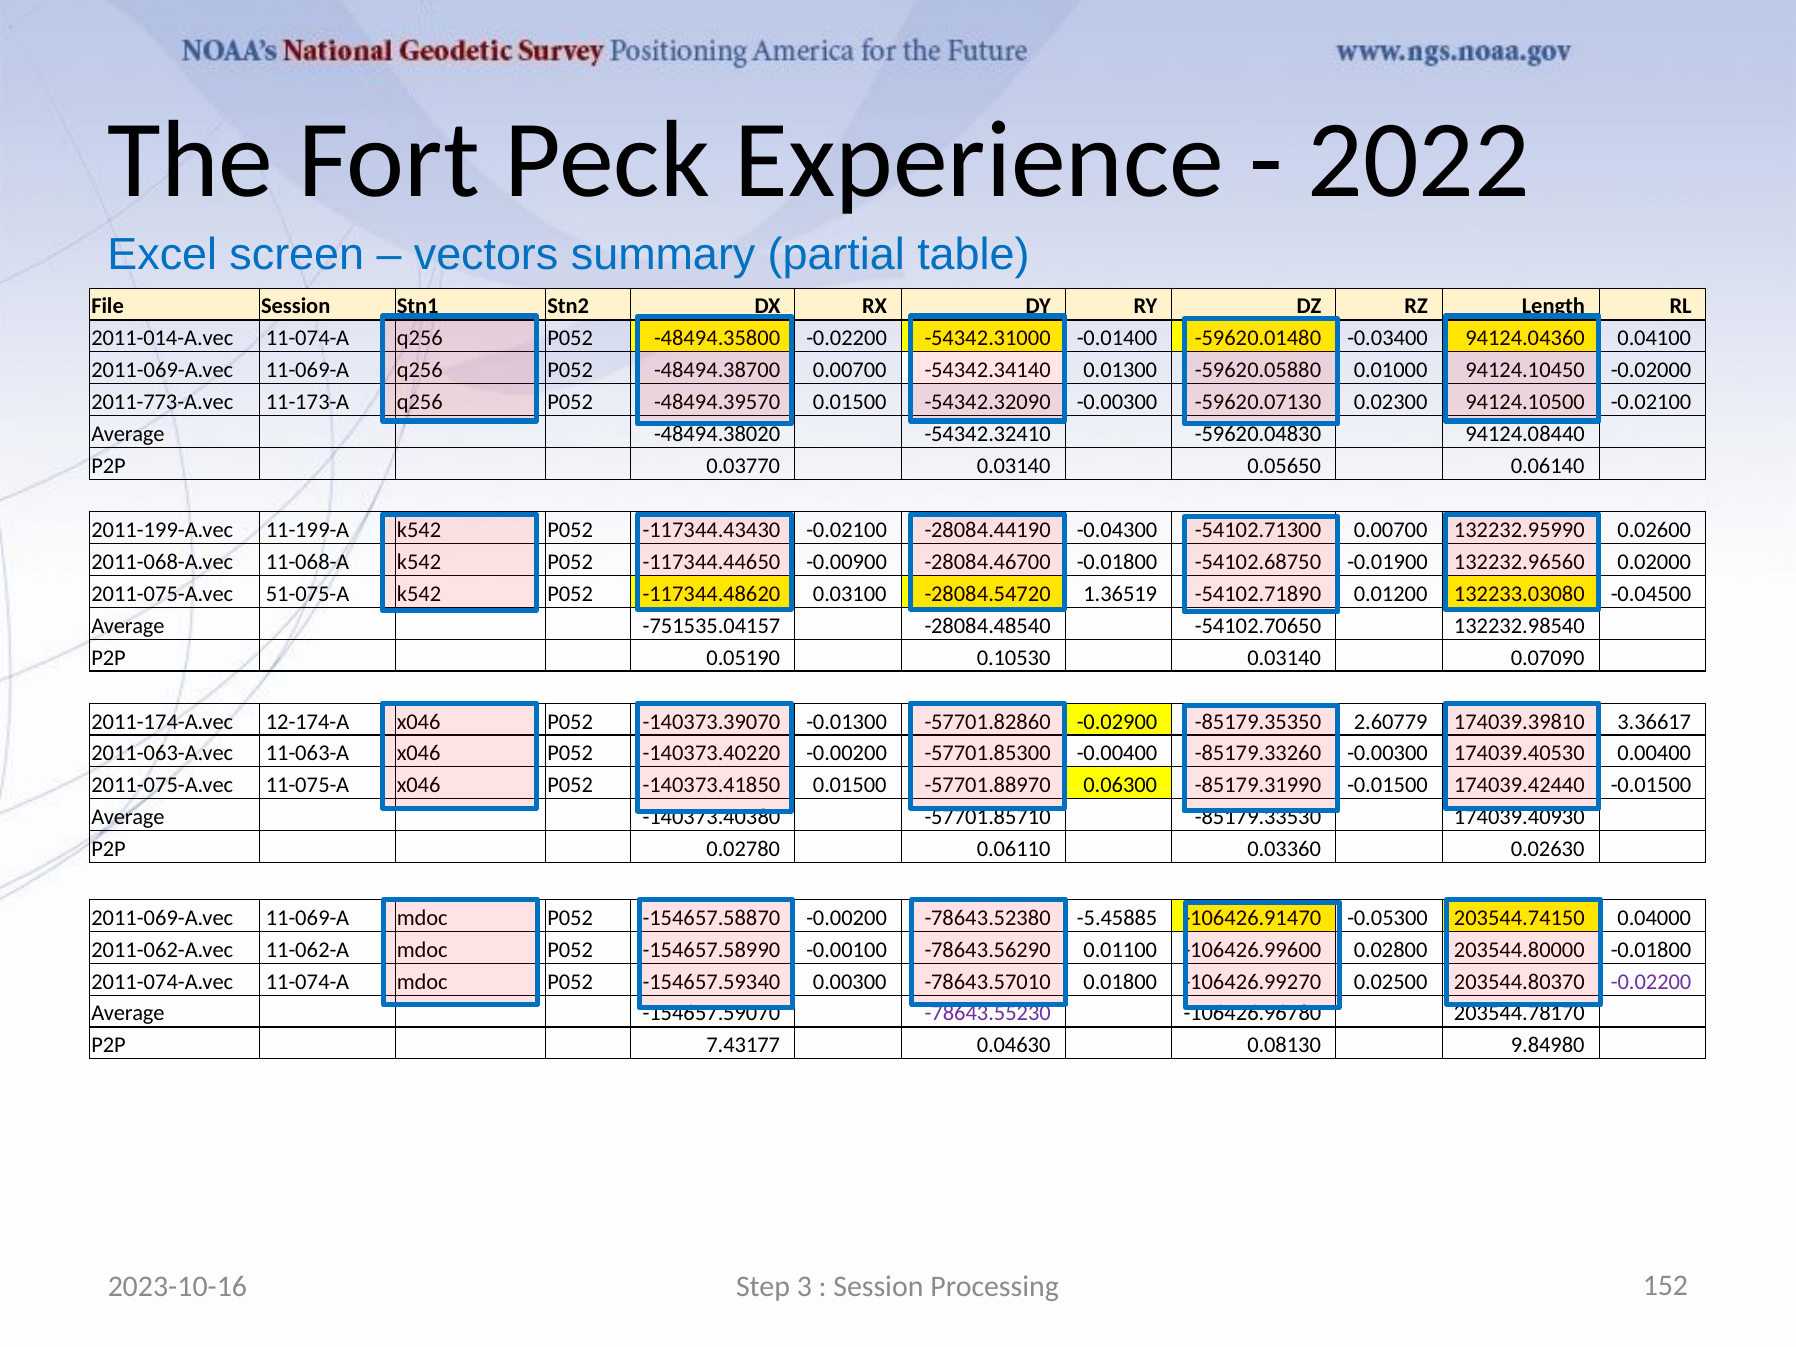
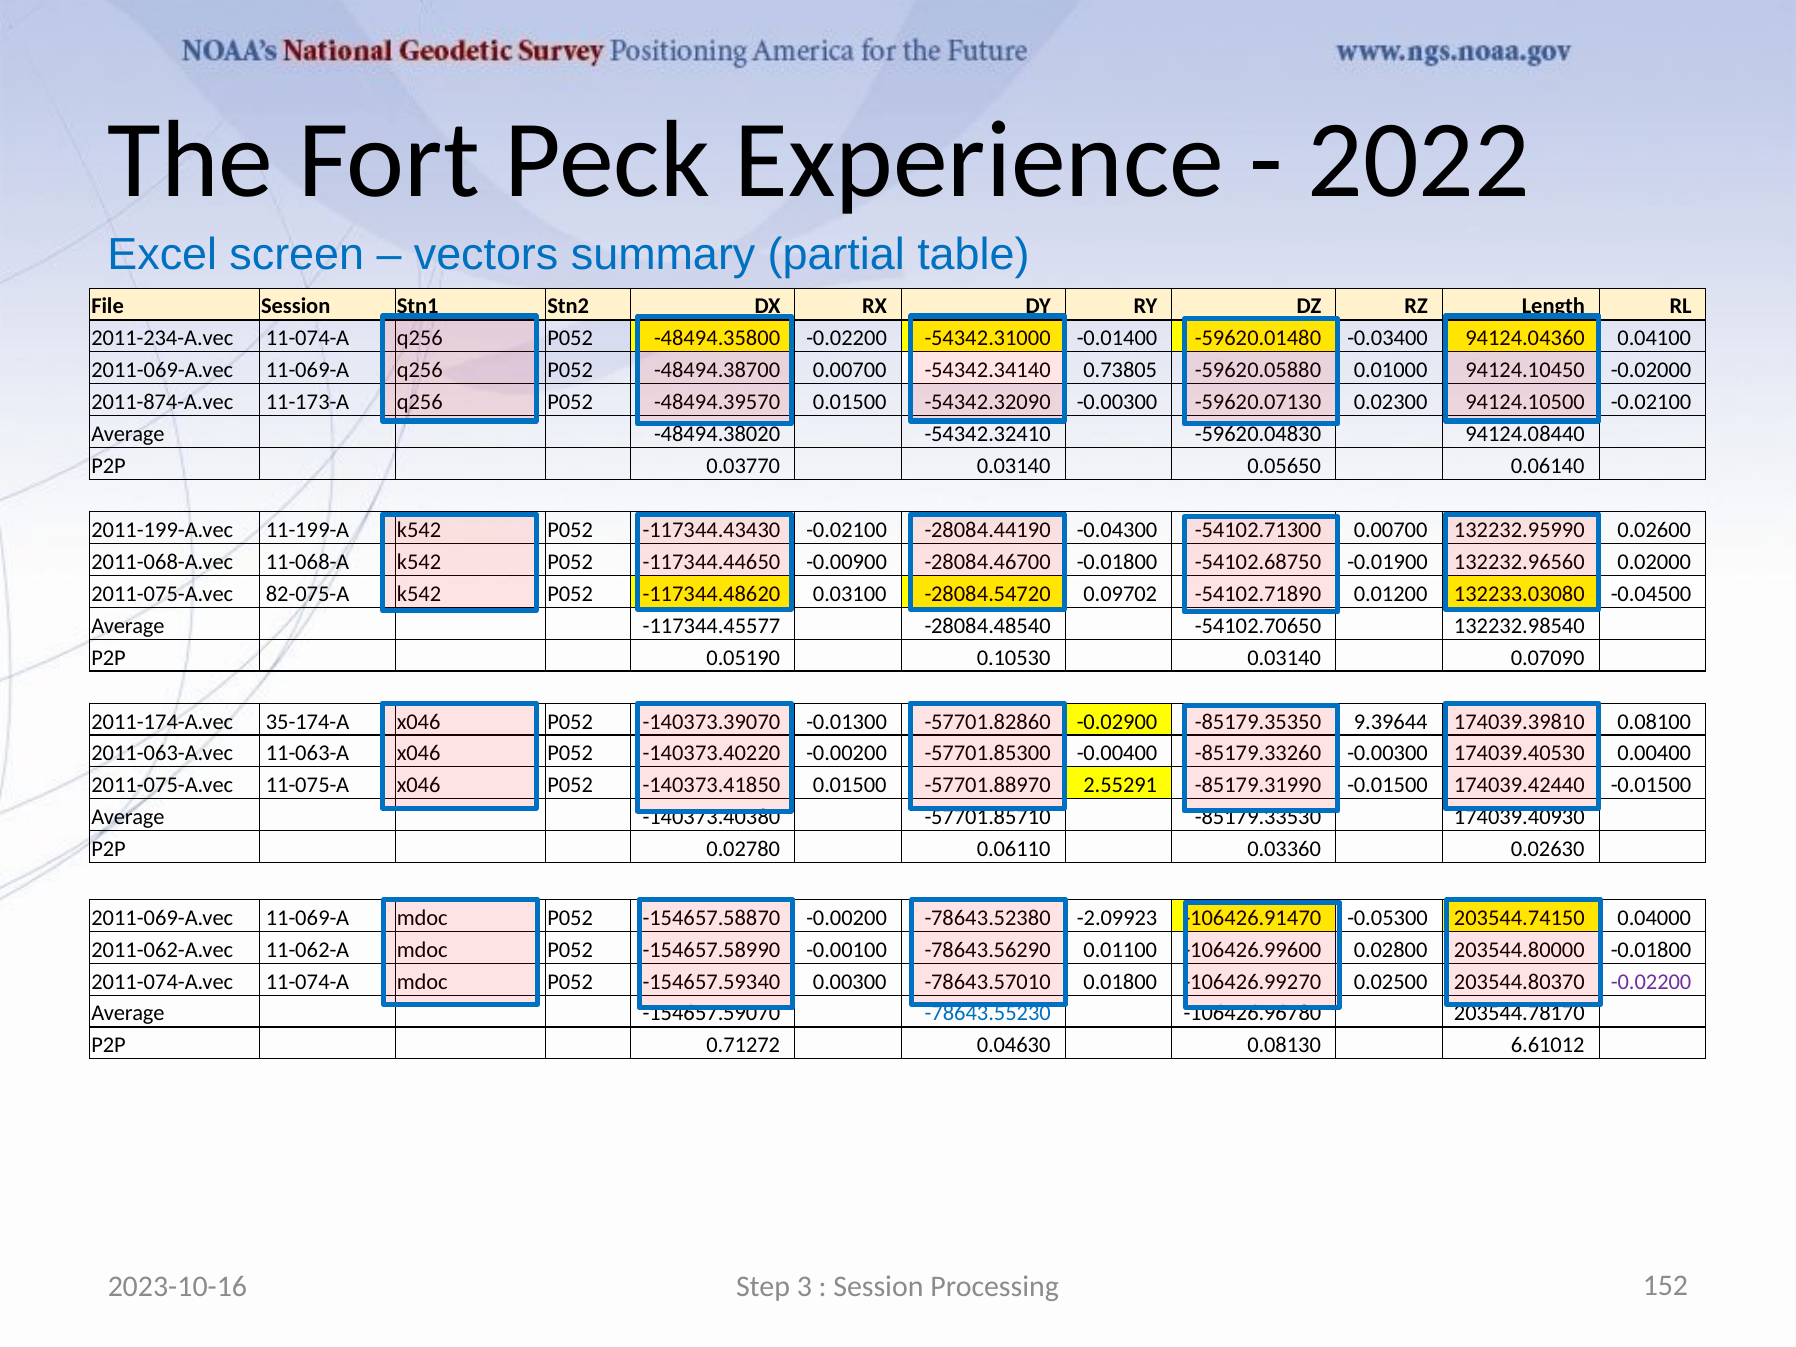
2011-014-A.vec: 2011-014-A.vec -> 2011-234-A.vec
0.01300: 0.01300 -> 0.73805
2011-773-A.vec: 2011-773-A.vec -> 2011-874-A.vec
51-075-A: 51-075-A -> 82-075-A
1.36519: 1.36519 -> 0.09702
-751535.04157: -751535.04157 -> -117344.45577
12-174-A: 12-174-A -> 35-174-A
2.60779: 2.60779 -> 9.39644
3.36617: 3.36617 -> 0.08100
0.06300: 0.06300 -> 2.55291
-5.45885: -5.45885 -> -2.09923
-78643.55230 colour: purple -> blue
7.43177: 7.43177 -> 0.71272
9.84980: 9.84980 -> 6.61012
